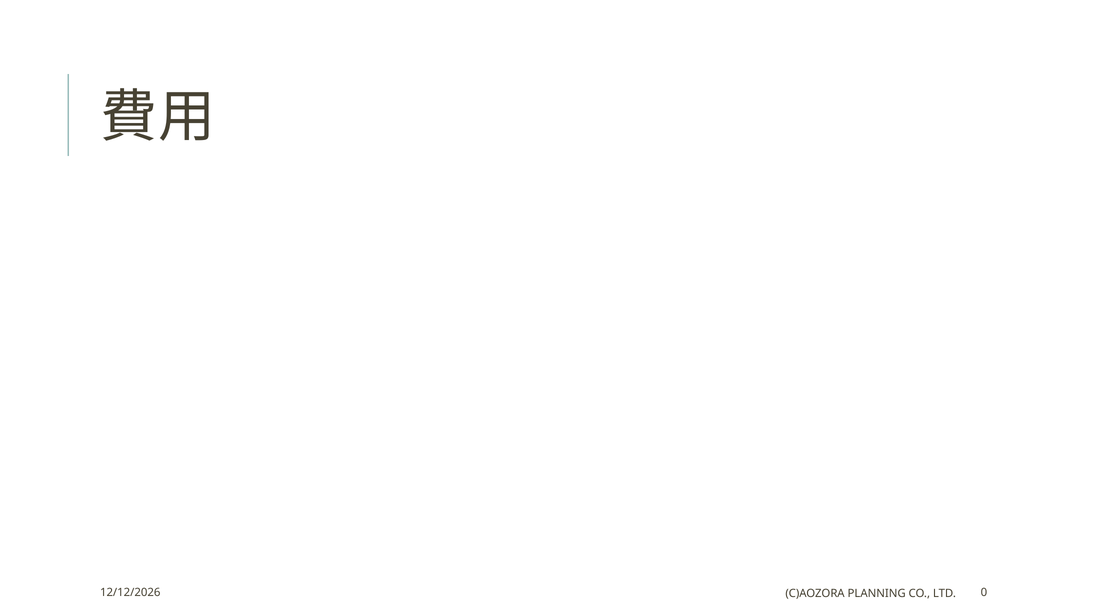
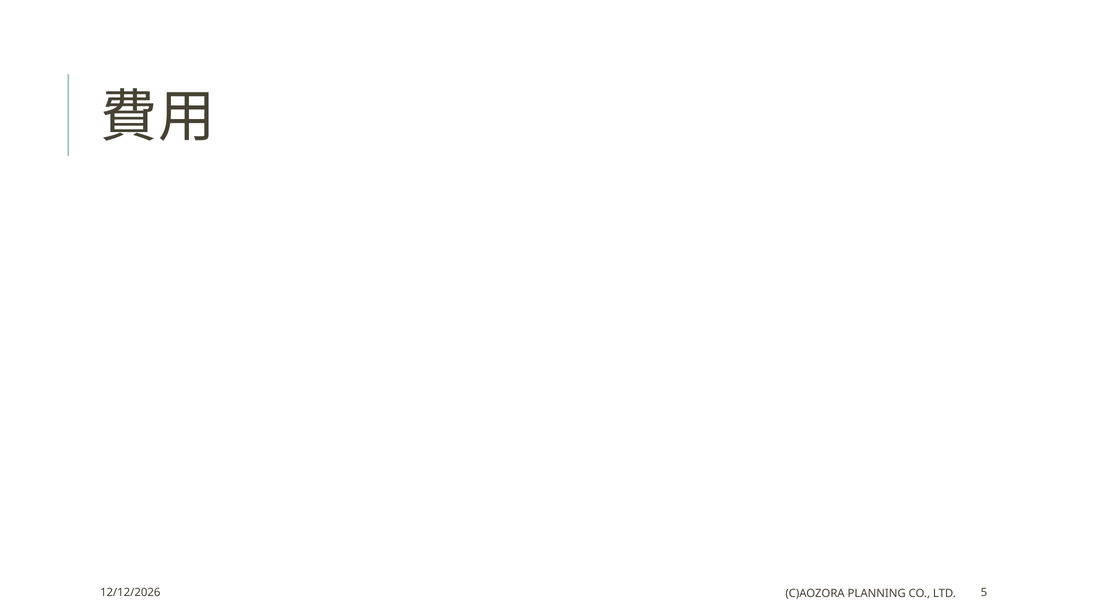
0: 0 -> 5
